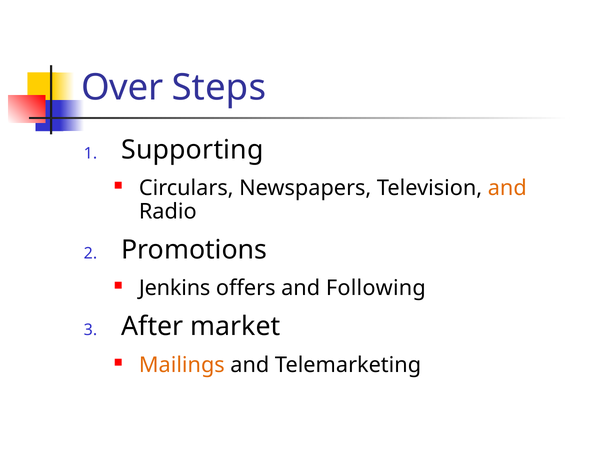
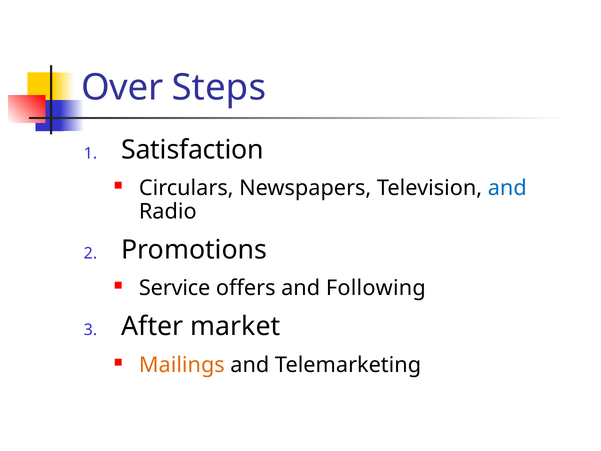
Supporting: Supporting -> Satisfaction
and at (507, 188) colour: orange -> blue
Jenkins: Jenkins -> Service
